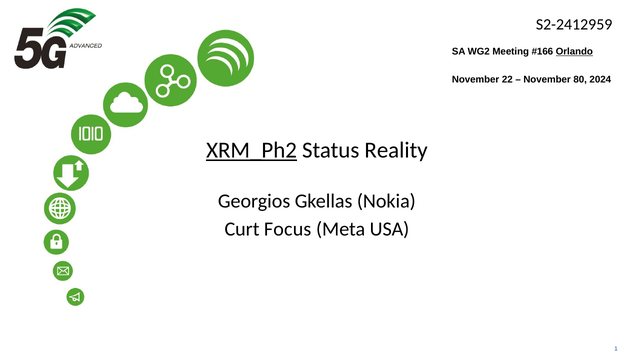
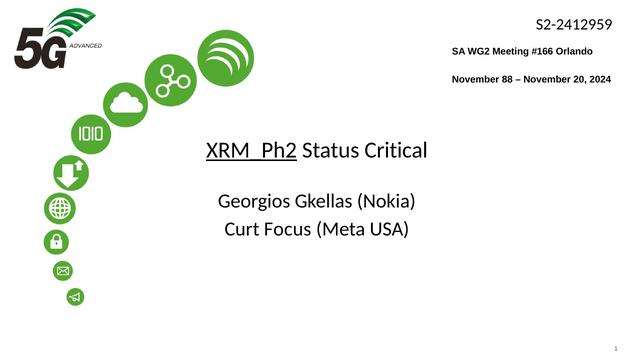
Orlando underline: present -> none
22: 22 -> 88
80: 80 -> 20
Reality: Reality -> Critical
